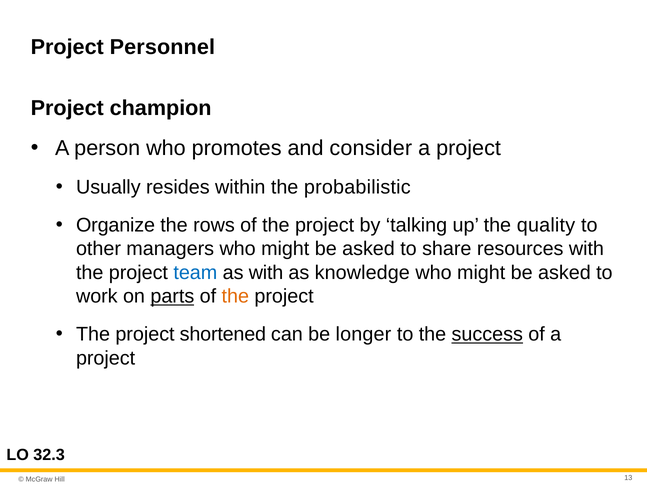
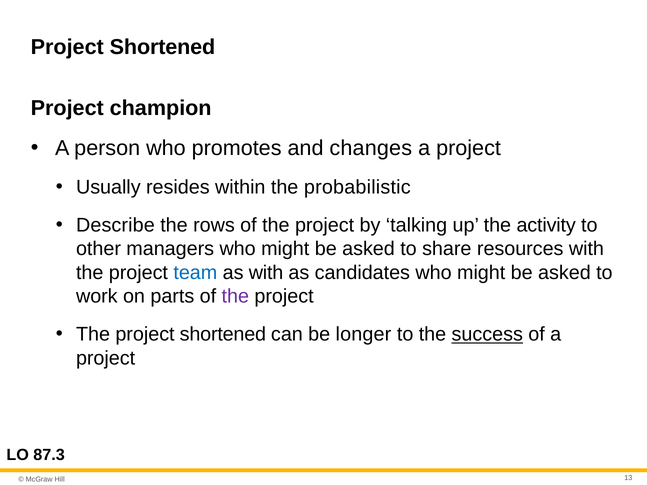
Personnel at (162, 47): Personnel -> Shortened
consider: consider -> changes
Organize: Organize -> Describe
quality: quality -> activity
knowledge: knowledge -> candidates
parts underline: present -> none
the at (235, 297) colour: orange -> purple
32.3: 32.3 -> 87.3
